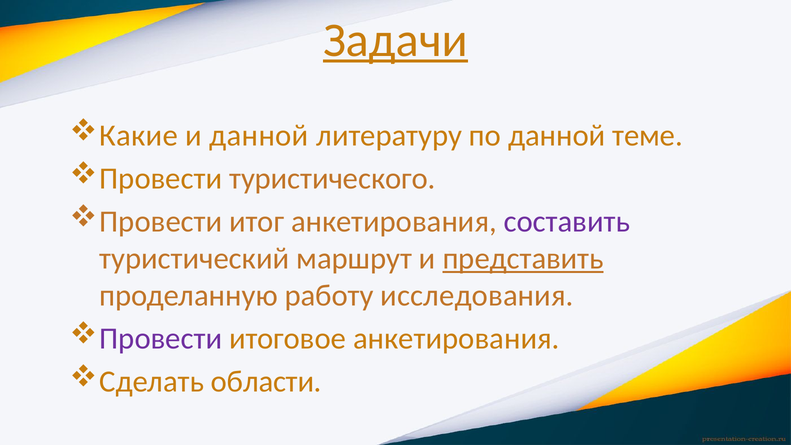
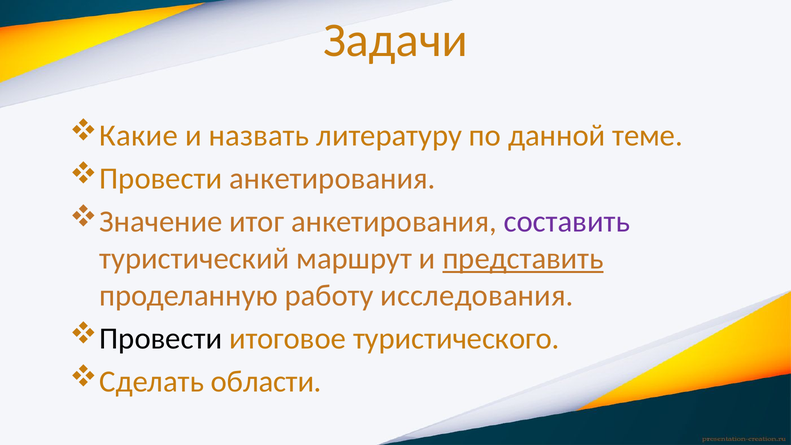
Задачи underline: present -> none
и данной: данной -> назвать
Провести туристического: туристического -> анкетирования
Провести at (161, 222): Провести -> Значение
Провести at (161, 338) colour: purple -> black
итоговое анкетирования: анкетирования -> туристического
